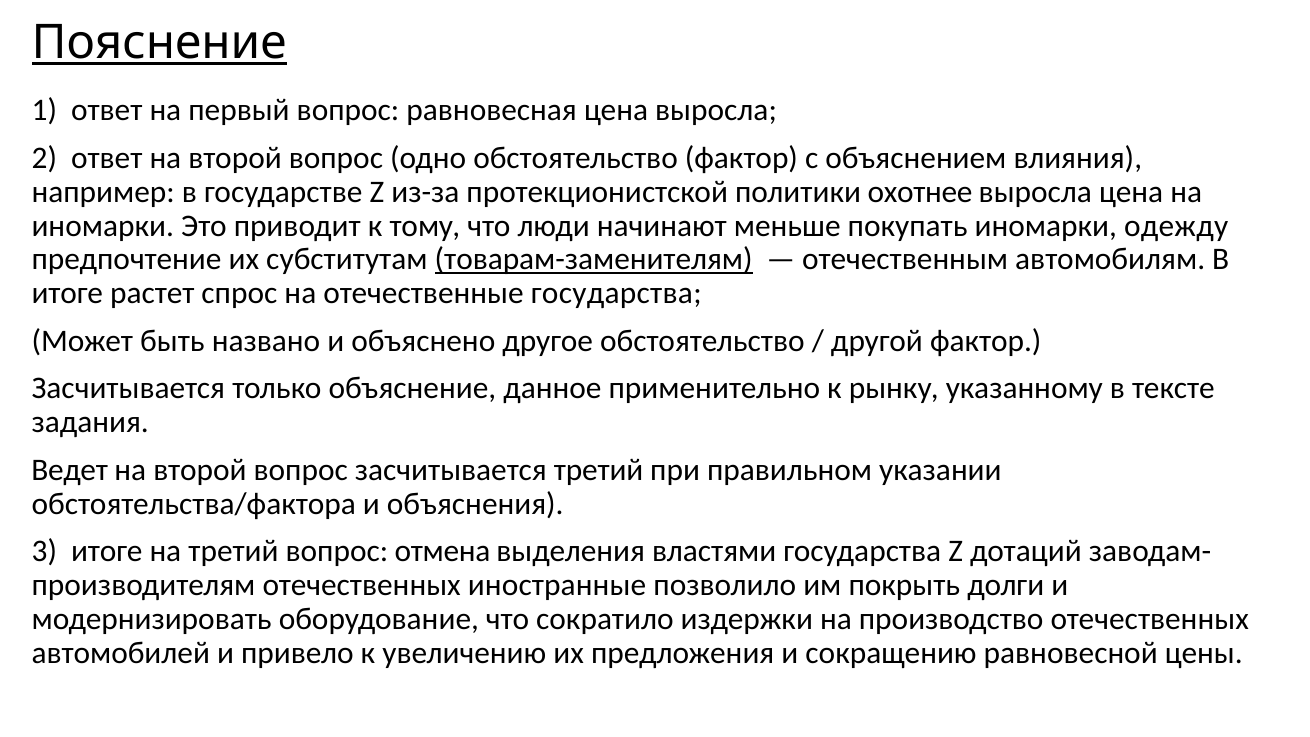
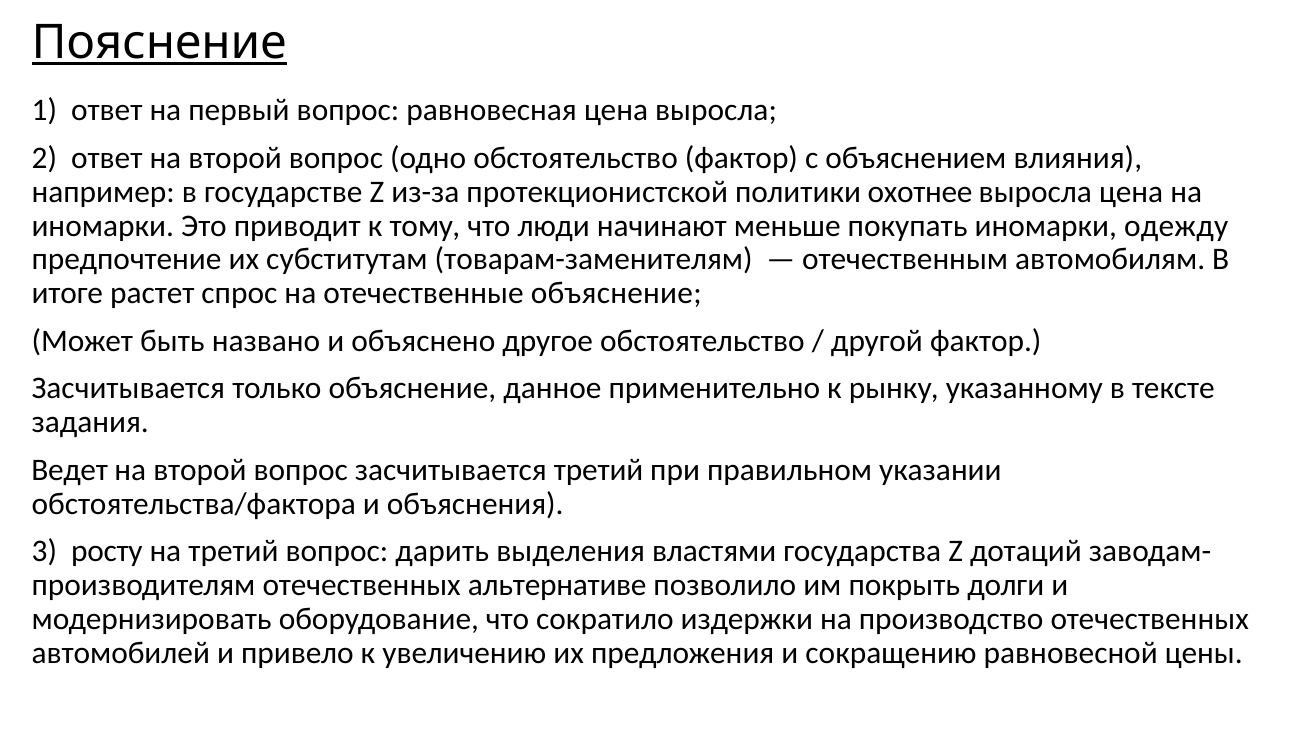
товарам-заменителям underline: present -> none
отечественные государства: государства -> объяснение
3 итоге: итоге -> росту
отмена: отмена -> дарить
иностранные: иностранные -> альтернативе
